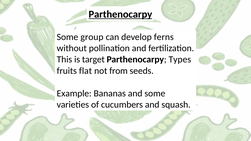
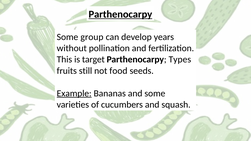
ferns: ferns -> years
flat: flat -> still
from: from -> food
Example underline: none -> present
